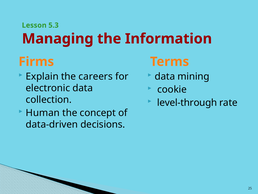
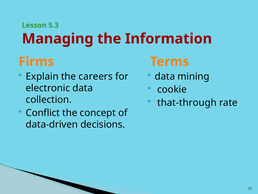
level-through: level-through -> that-through
Human: Human -> Conflict
